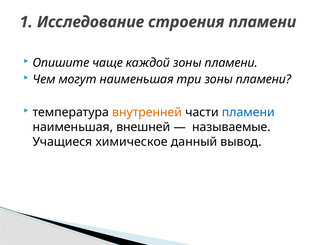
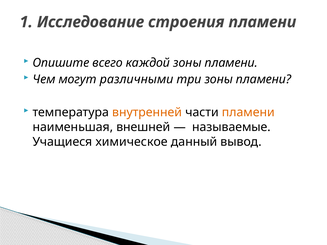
чаще: чаще -> всего
могут наименьшая: наименьшая -> различными
пламени at (248, 112) colour: blue -> orange
